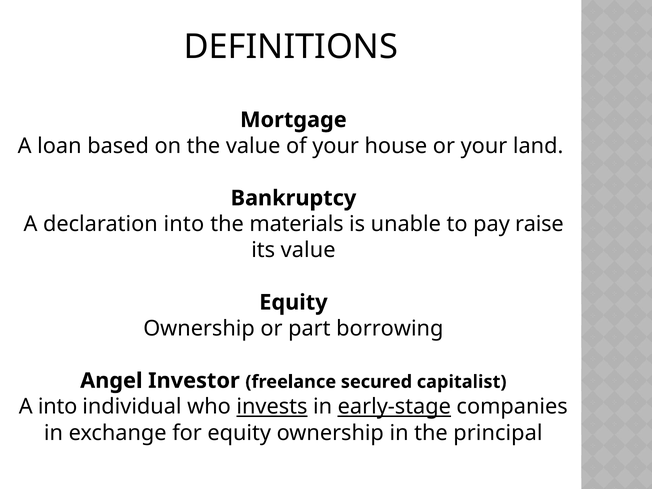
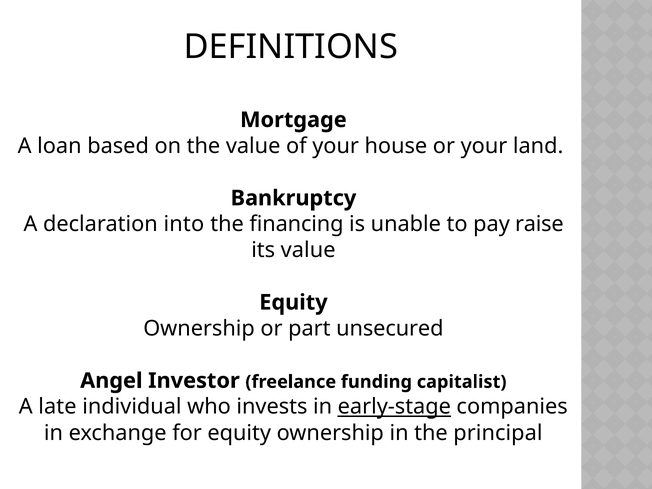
materials: materials -> financing
borrowing: borrowing -> unsecured
secured: secured -> funding
A into: into -> late
invests underline: present -> none
